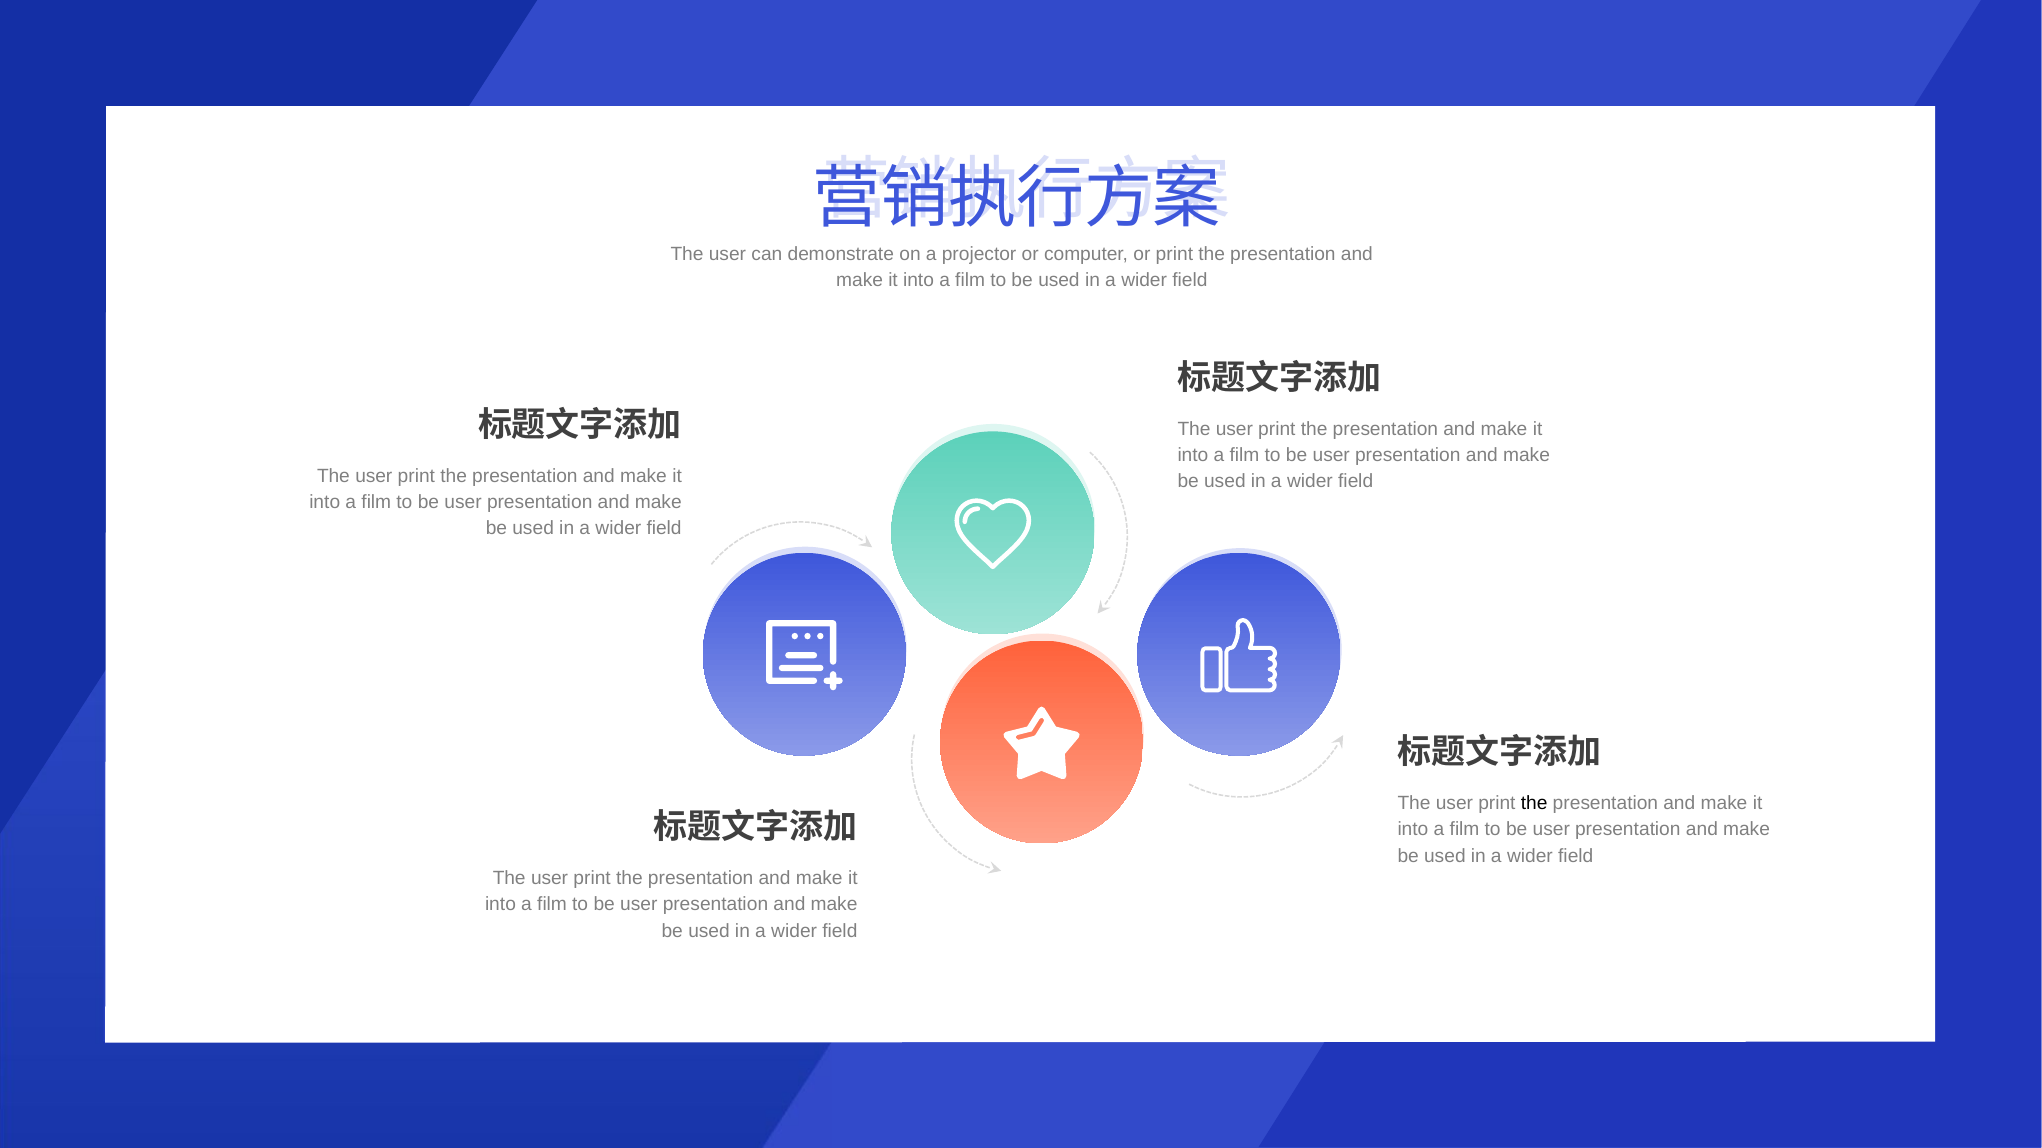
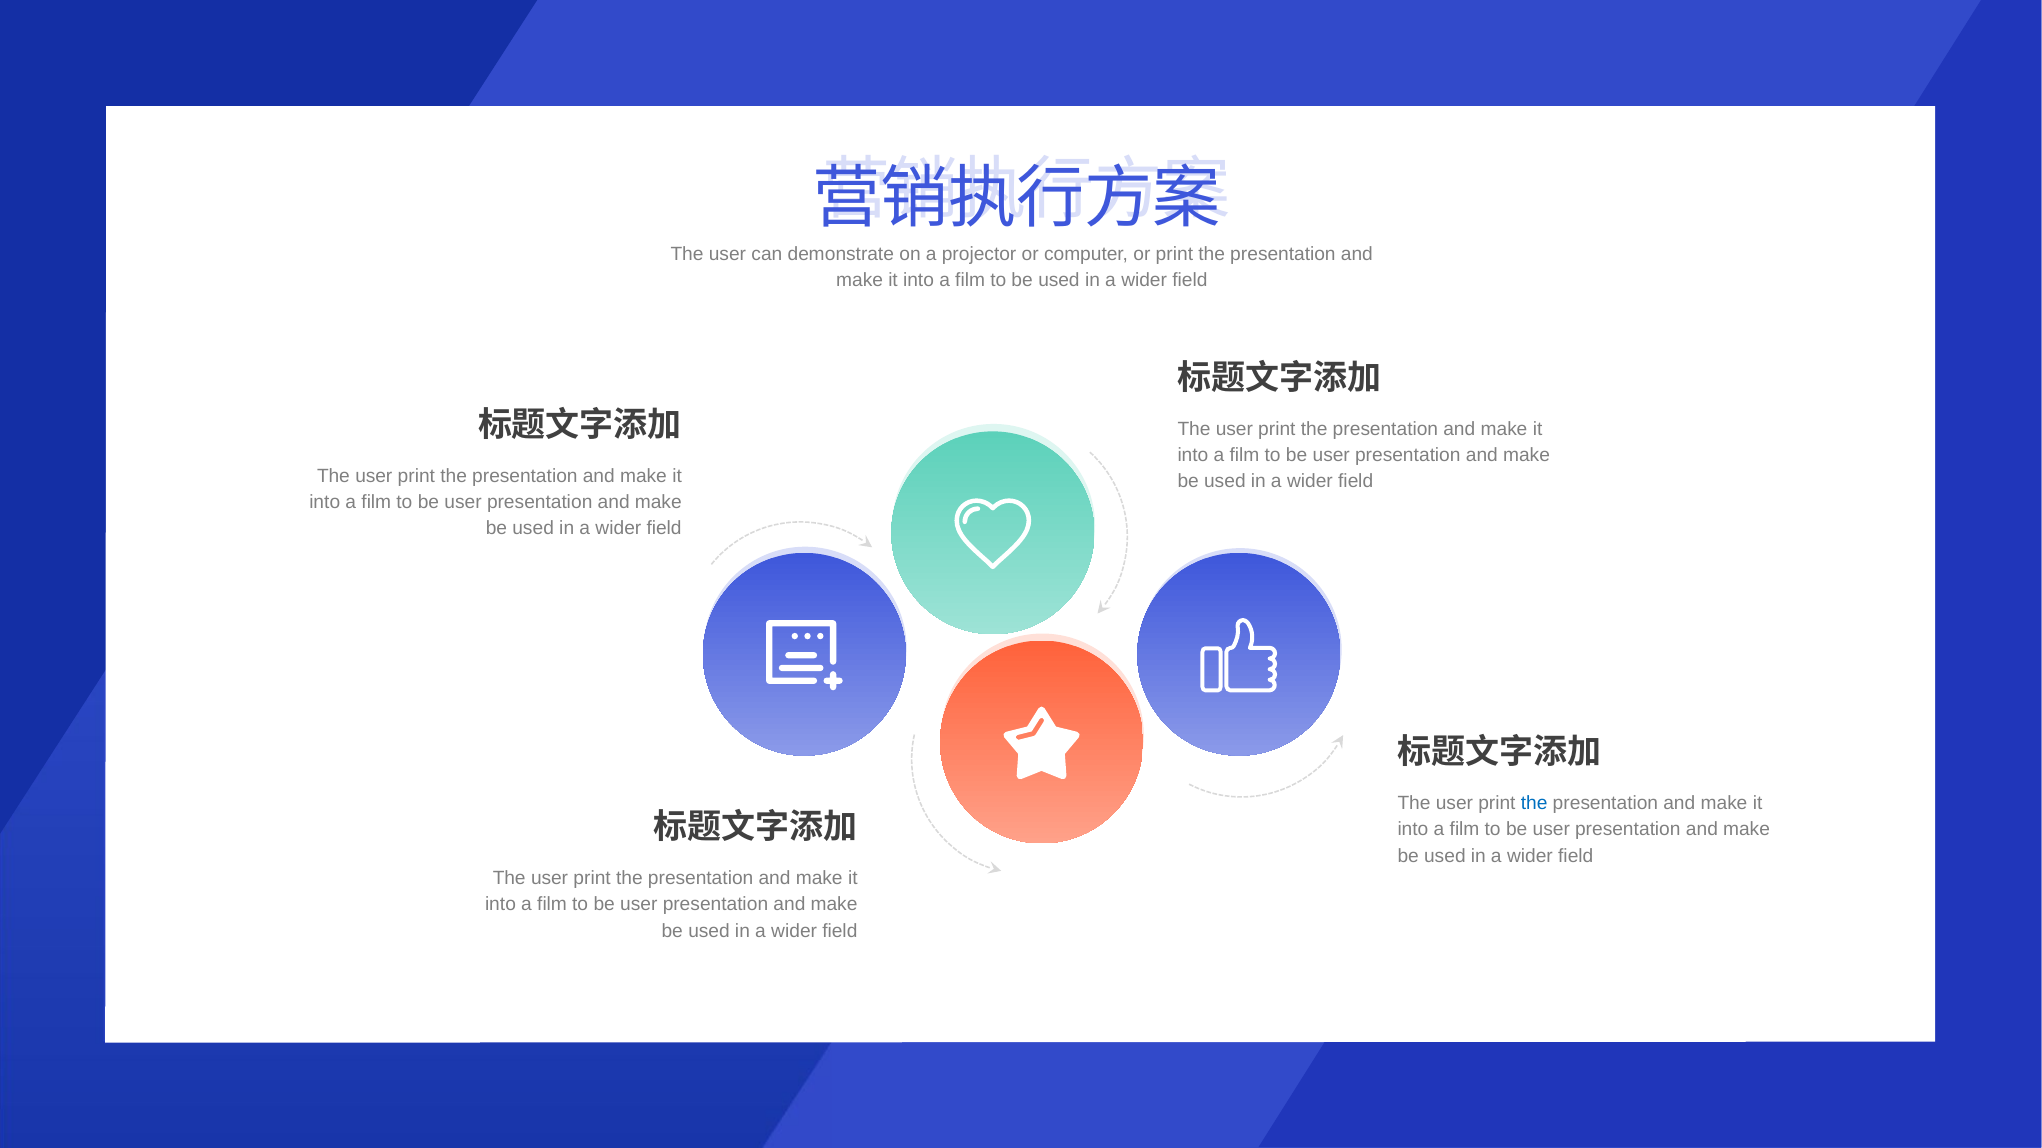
the at (1534, 804) colour: black -> blue
